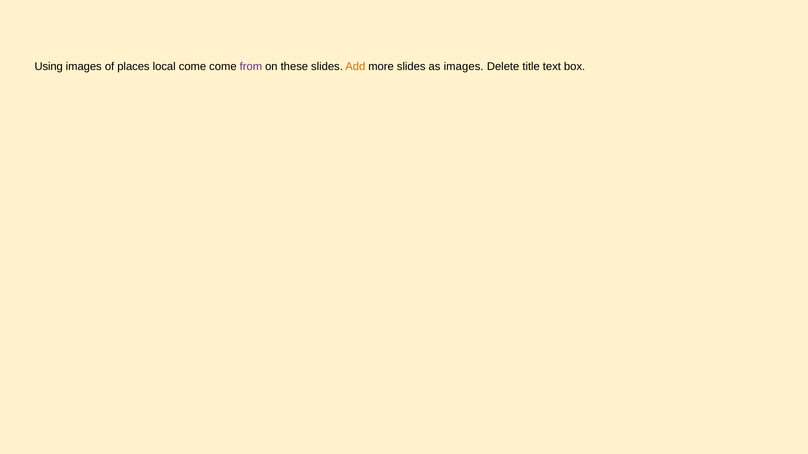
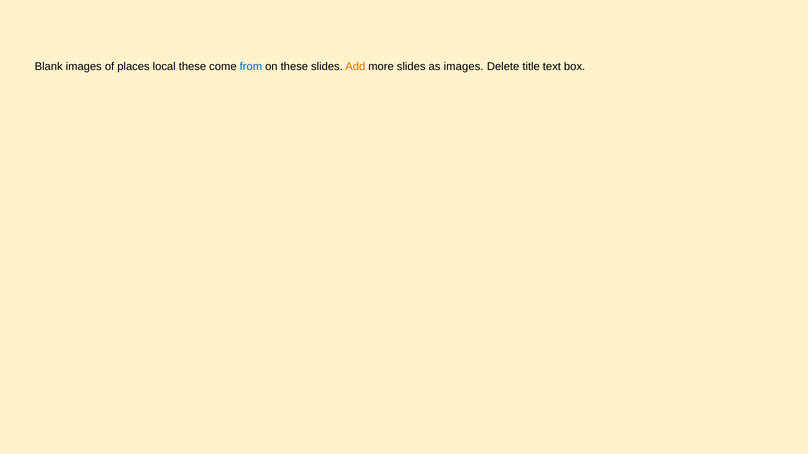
Using: Using -> Blank
local come: come -> these
from colour: purple -> blue
